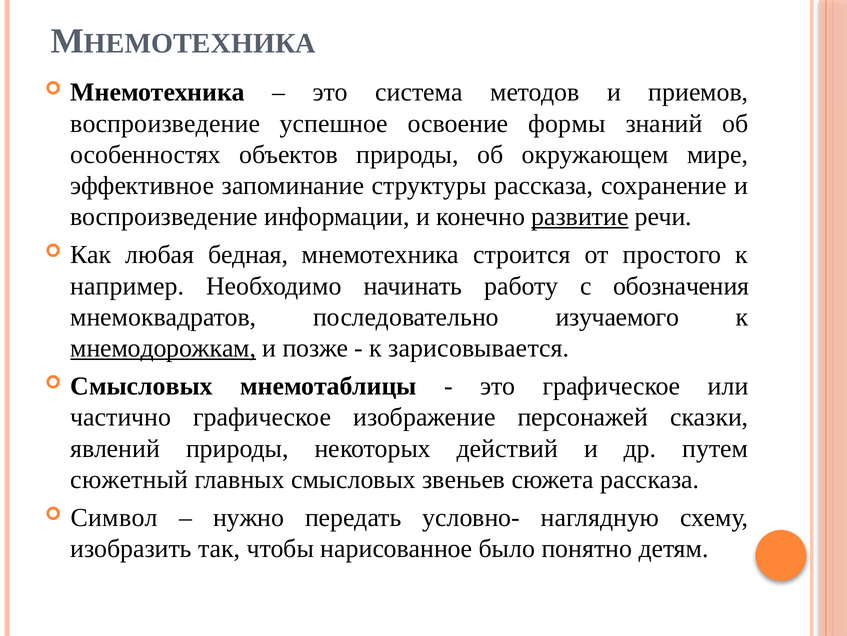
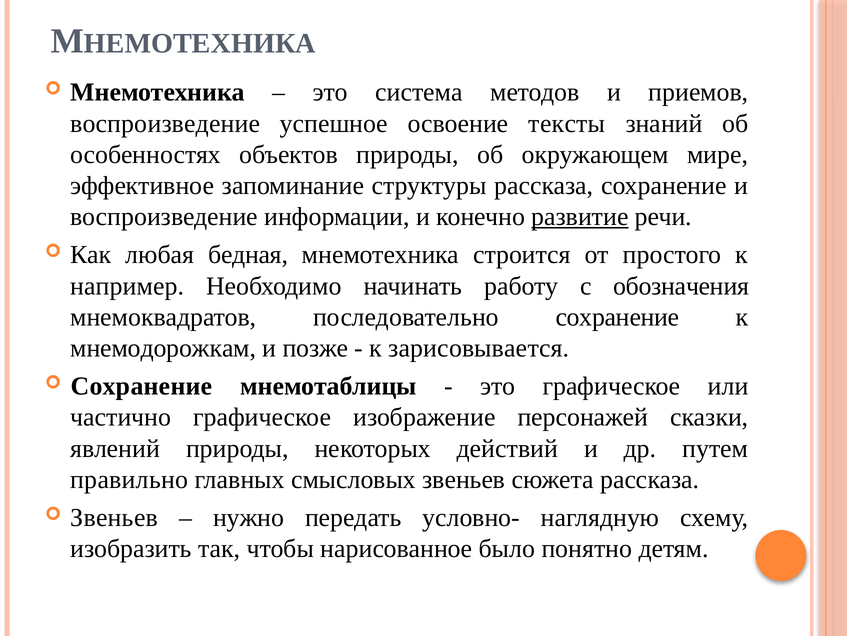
формы: формы -> тексты
последовательно изучаемого: изучаемого -> сохранение
мнемодорожкам underline: present -> none
Смысловых at (142, 386): Смысловых -> Сохранение
сюжетный: сюжетный -> правильно
Символ at (114, 517): Символ -> Звеньев
